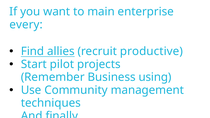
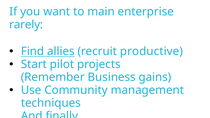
every: every -> rarely
using: using -> gains
